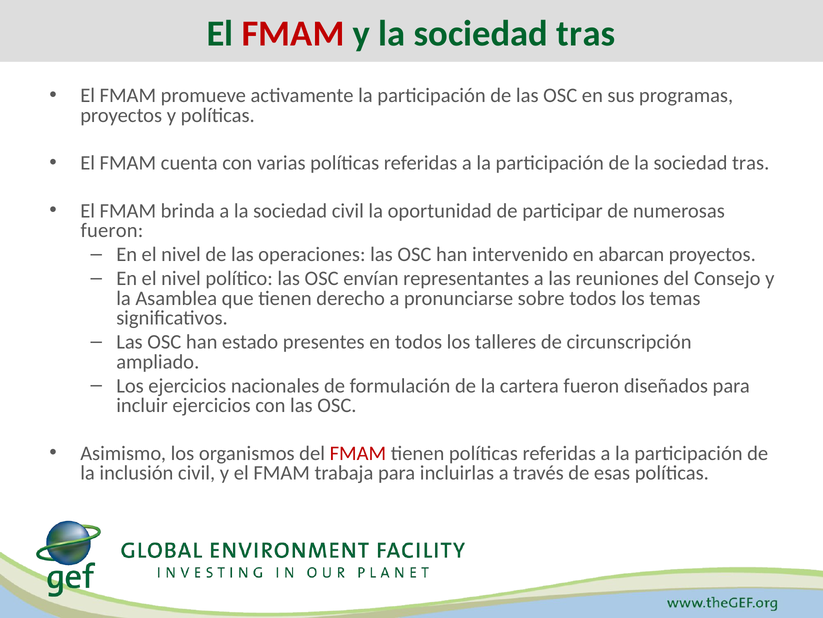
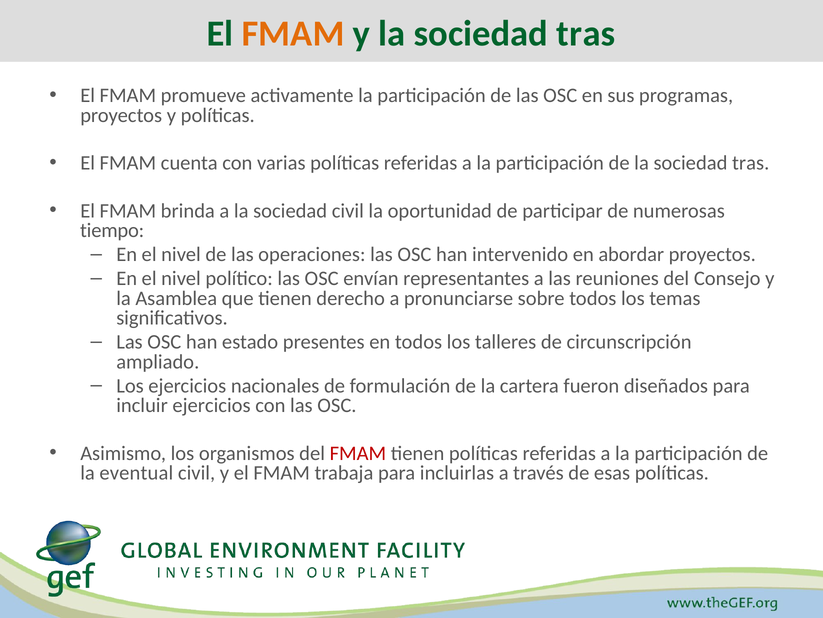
FMAM at (293, 33) colour: red -> orange
fueron at (112, 230): fueron -> tiempo
abarcan: abarcan -> abordar
inclusión: inclusión -> eventual
